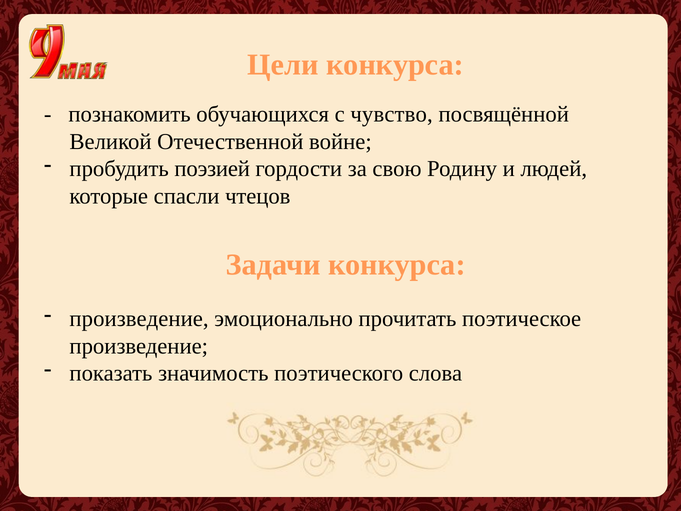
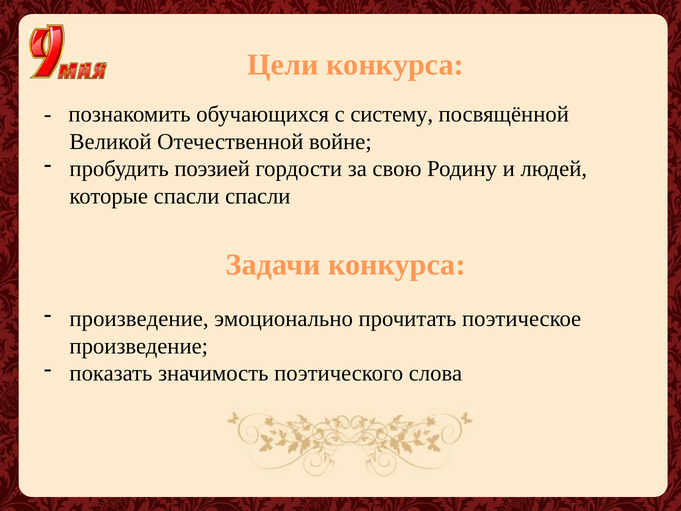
чувство: чувство -> систему
спасли чтецов: чтецов -> спасли
